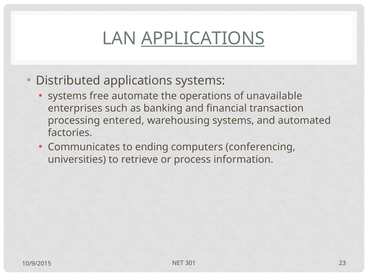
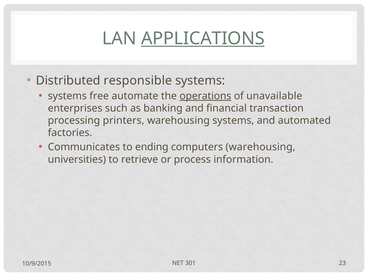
Distributed applications: applications -> responsible
operations underline: none -> present
entered: entered -> printers
computers conferencing: conferencing -> warehousing
